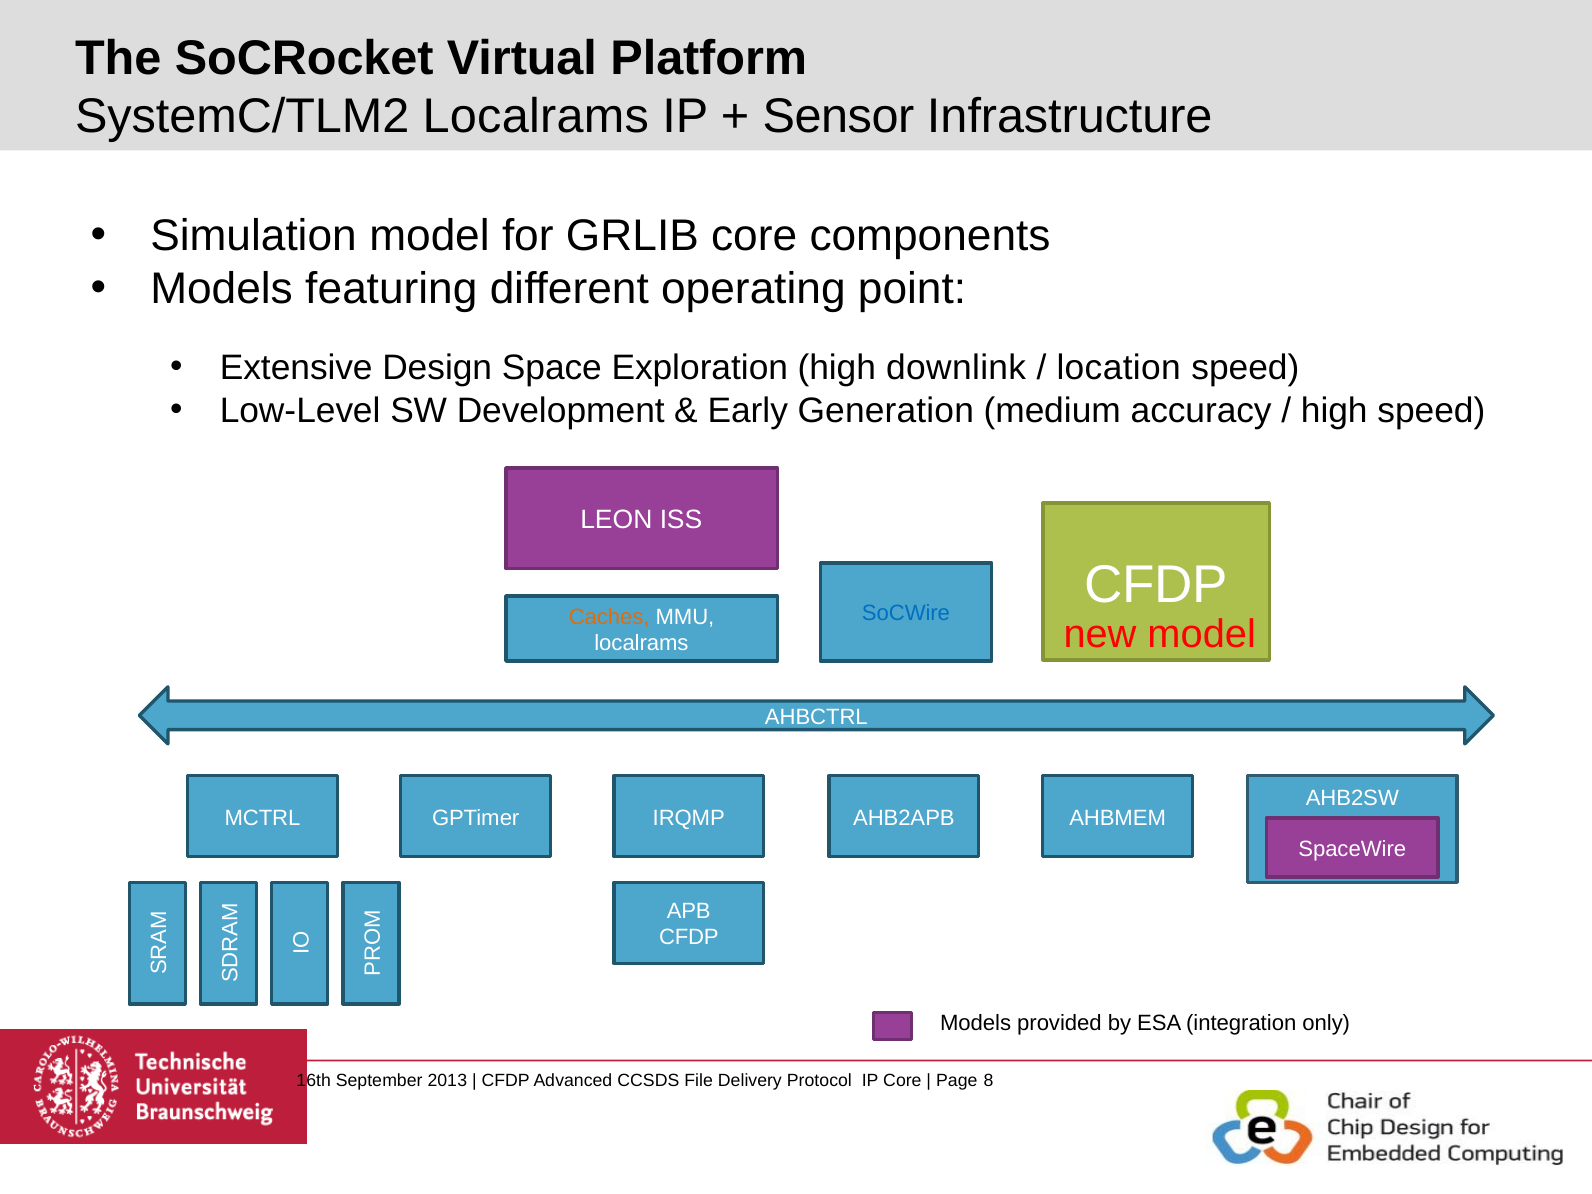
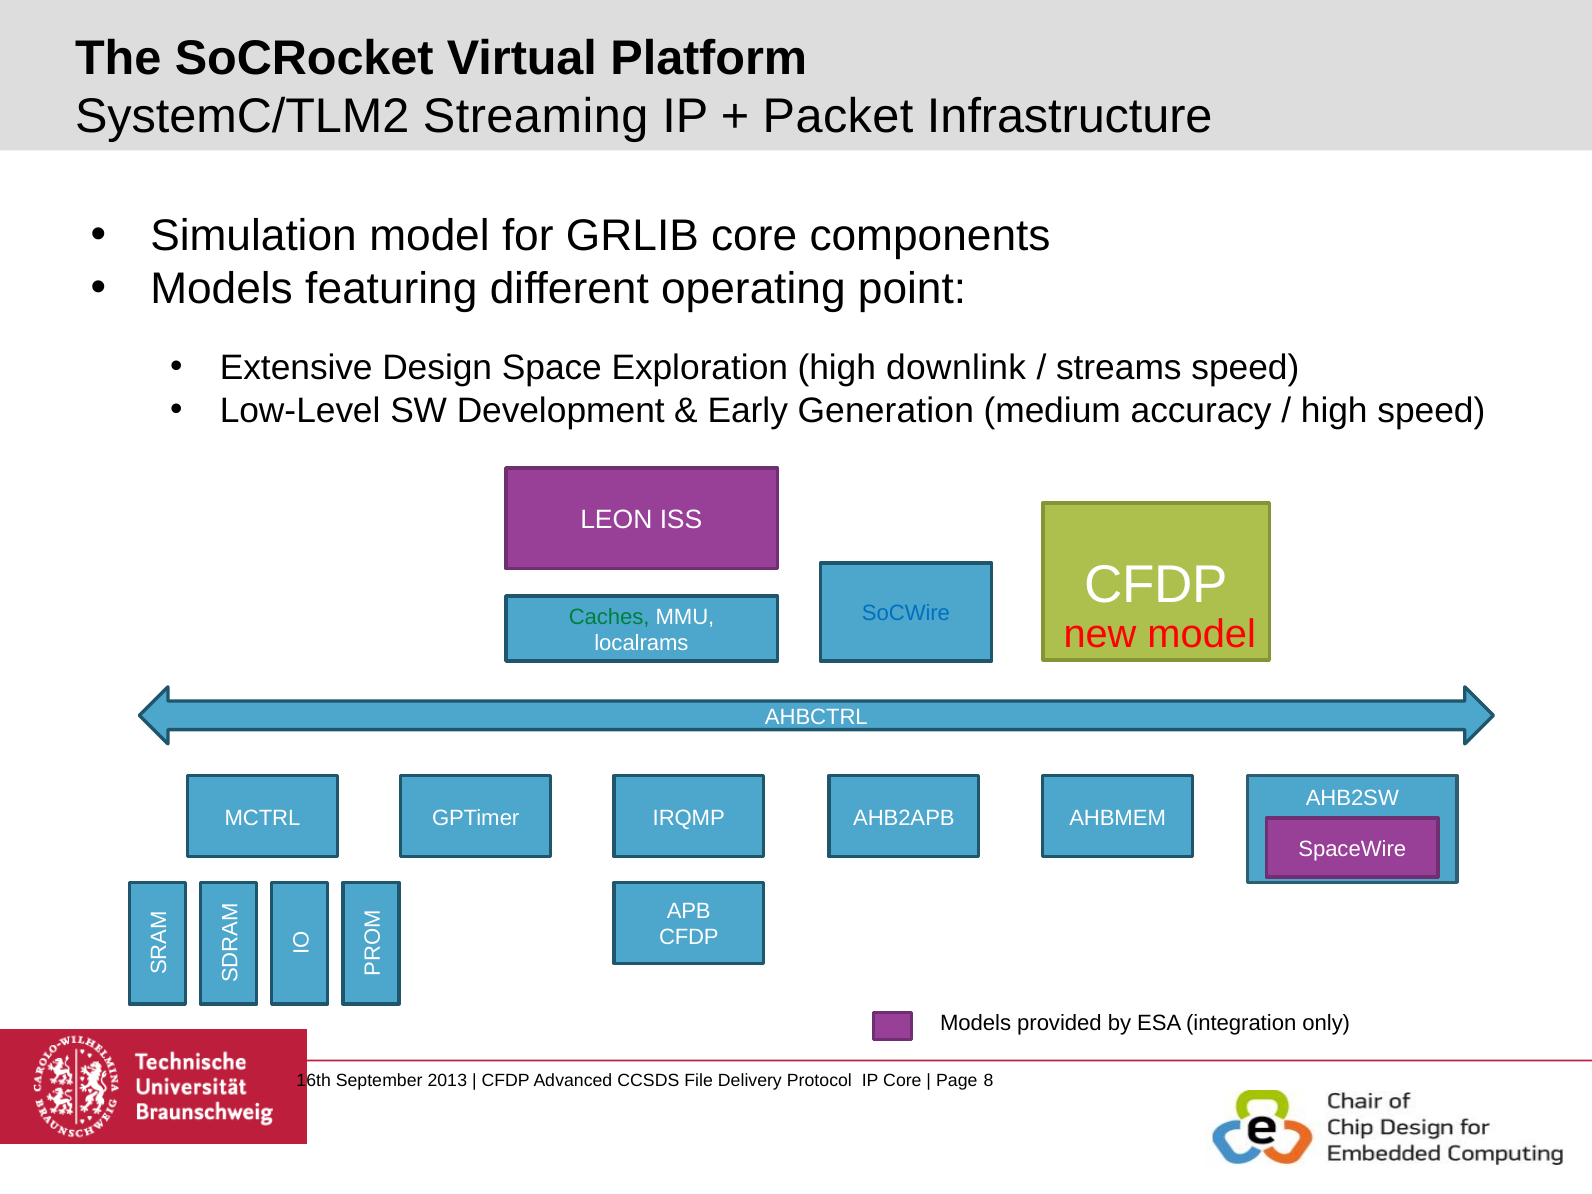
SystemC/TLM2 Localrams: Localrams -> Streaming
Sensor: Sensor -> Packet
location: location -> streams
Caches colour: orange -> green
